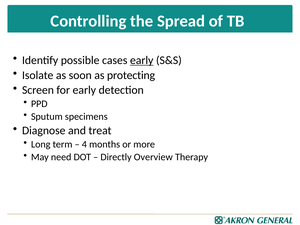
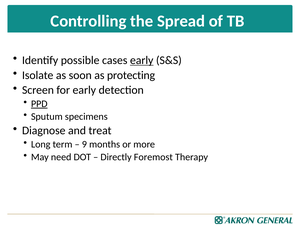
PPD underline: none -> present
4: 4 -> 9
Overview: Overview -> Foremost
